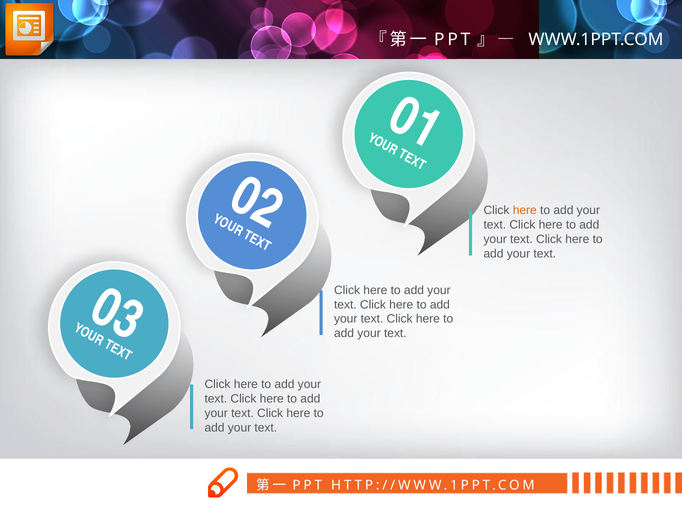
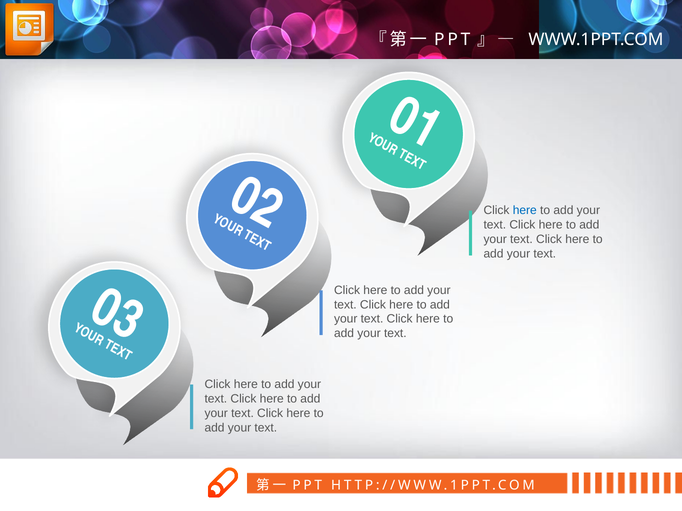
here at (525, 211) colour: orange -> blue
